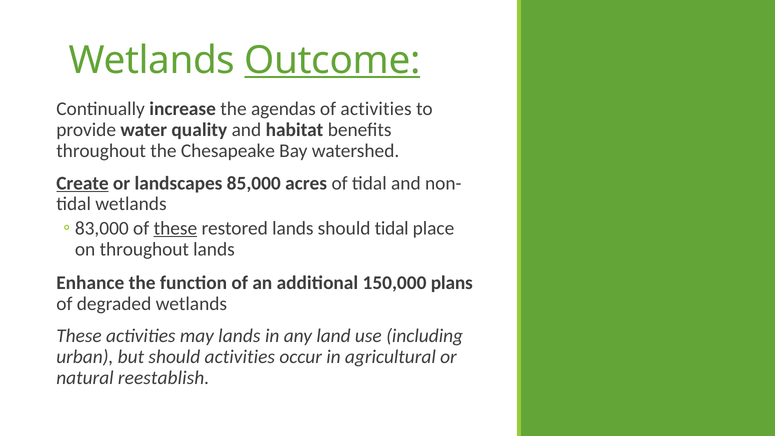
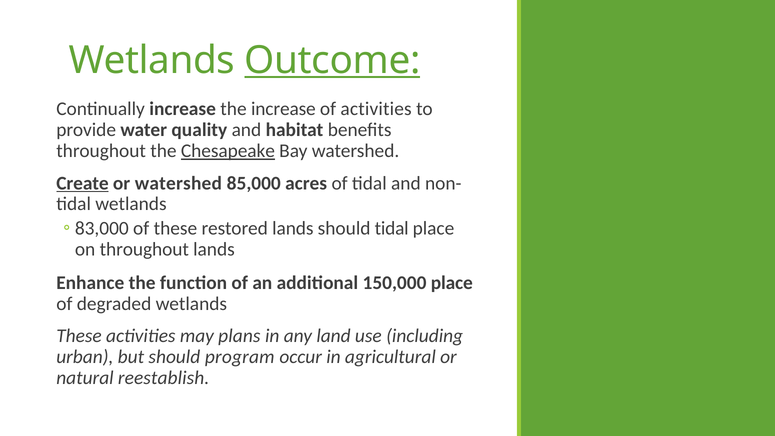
the agendas: agendas -> increase
Chesapeake underline: none -> present
or landscapes: landscapes -> watershed
these at (175, 228) underline: present -> none
150,000 plans: plans -> place
may lands: lands -> plans
should activities: activities -> program
